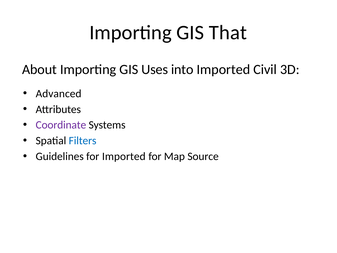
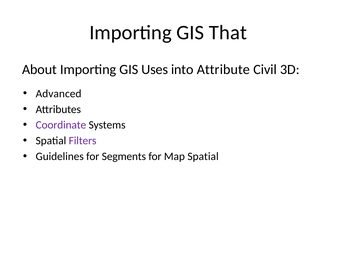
into Imported: Imported -> Attribute
Filters colour: blue -> purple
for Imported: Imported -> Segments
Map Source: Source -> Spatial
